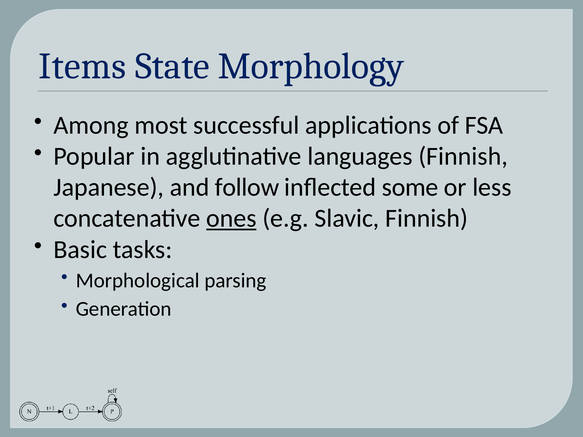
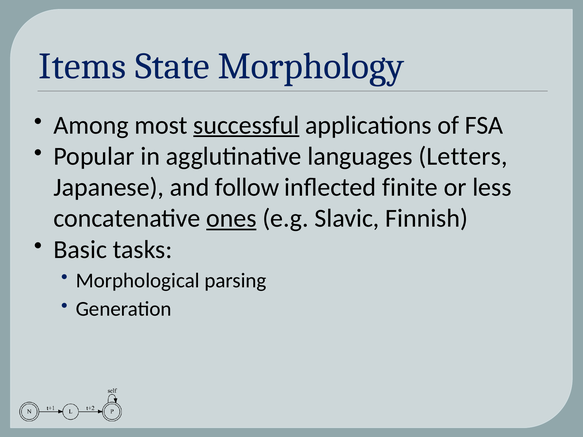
successful underline: none -> present
languages Finnish: Finnish -> Letters
some: some -> finite
